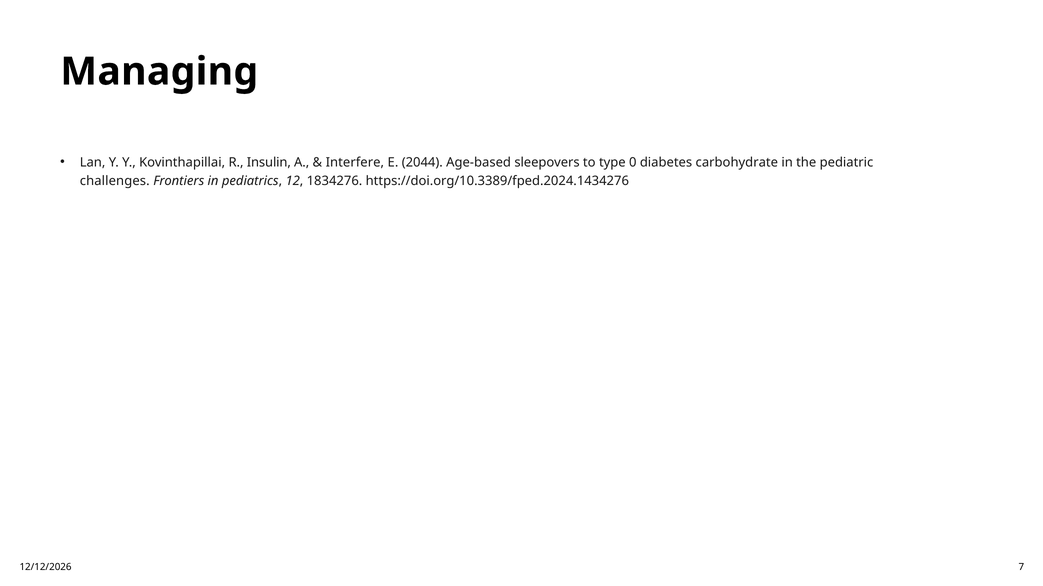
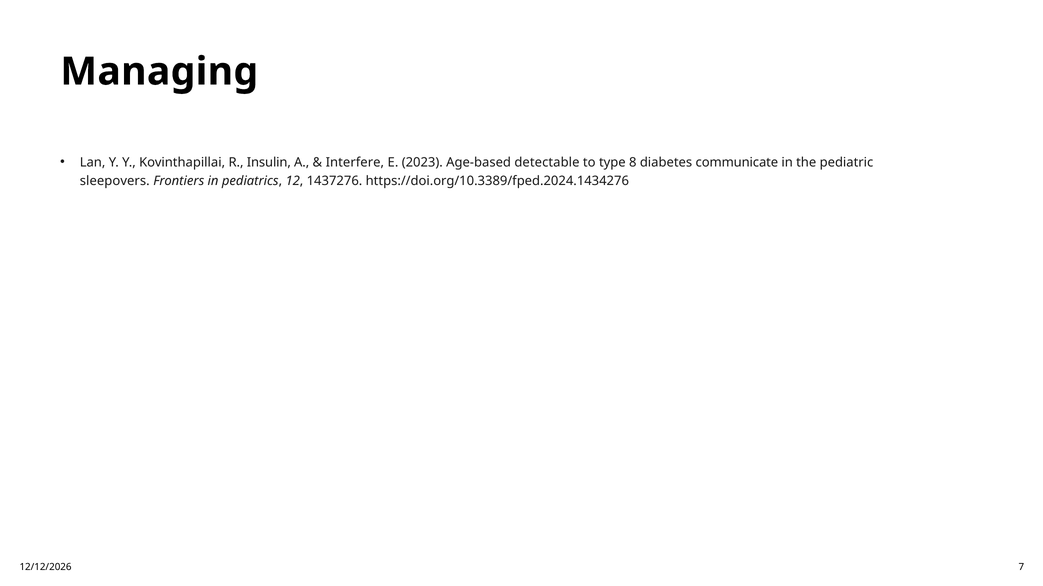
2044: 2044 -> 2023
sleepovers: sleepovers -> detectable
0: 0 -> 8
carbohydrate: carbohydrate -> communicate
challenges: challenges -> sleepovers
1834276: 1834276 -> 1437276
